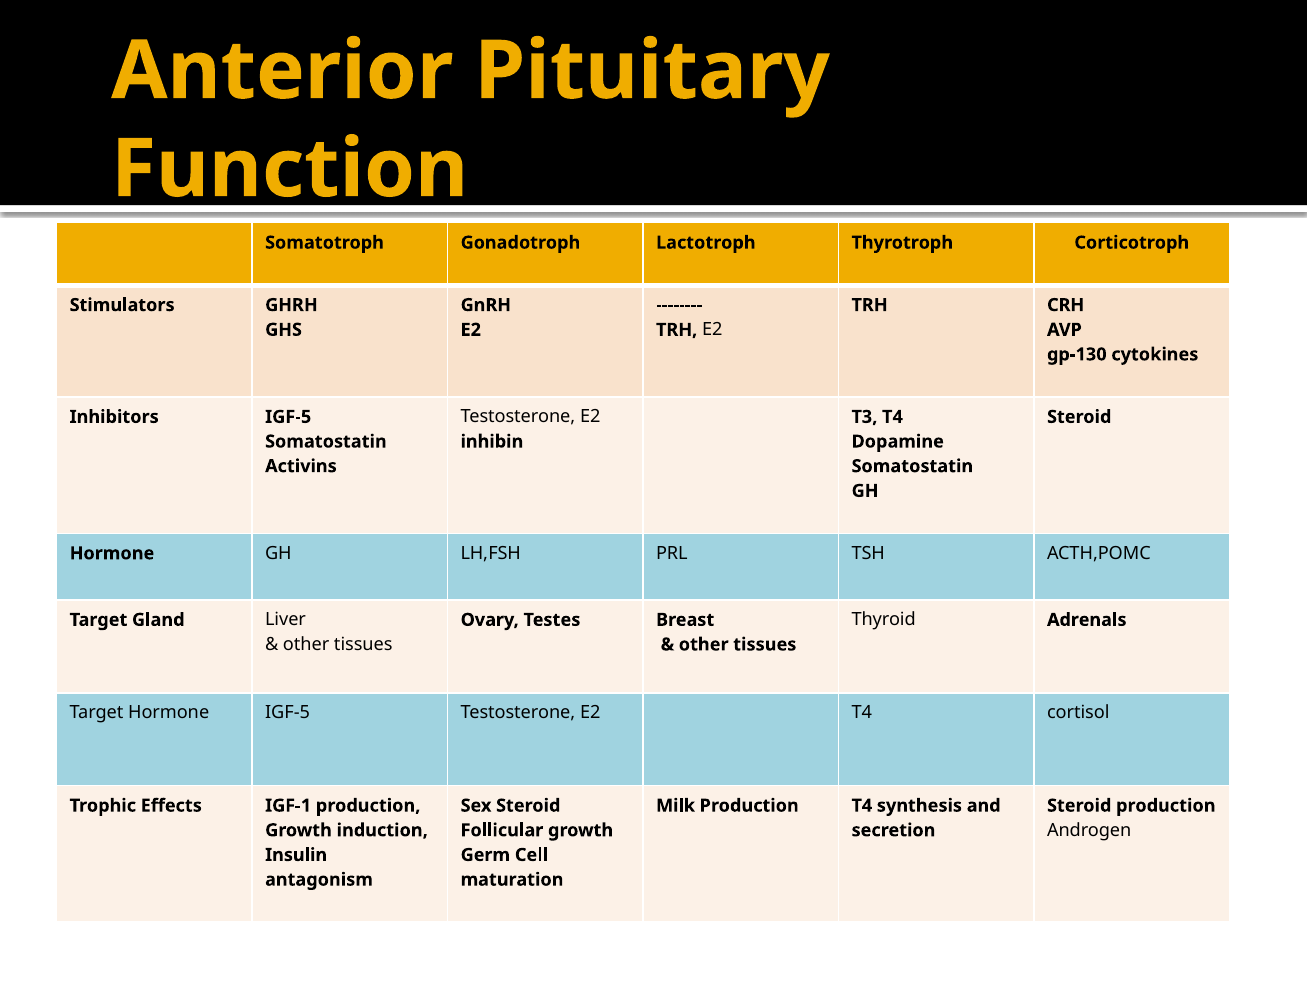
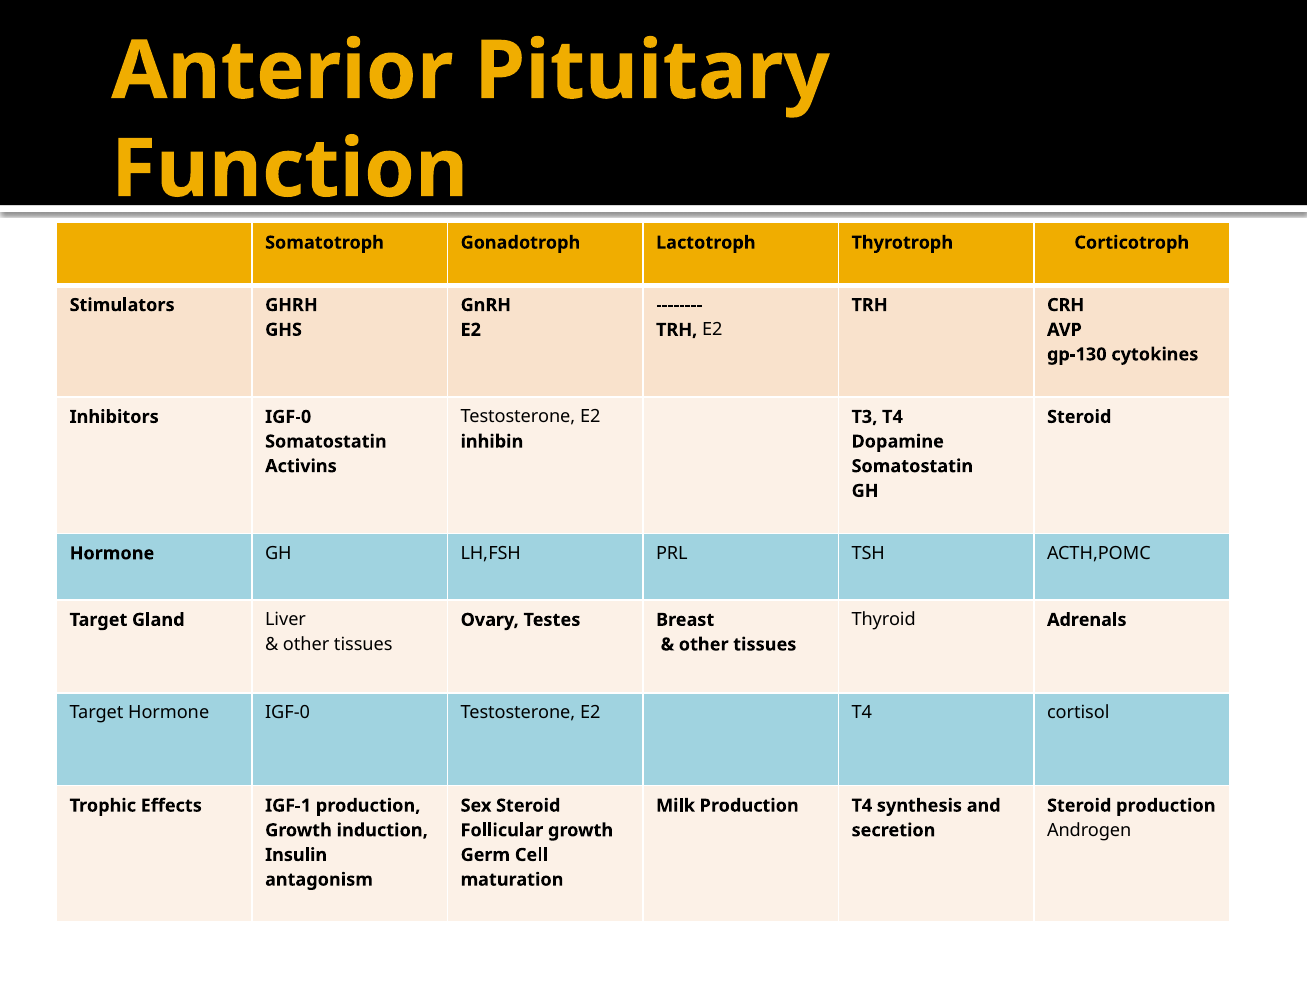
Inhibitors IGF-5: IGF-5 -> IGF-0
Hormone IGF-5: IGF-5 -> IGF-0
